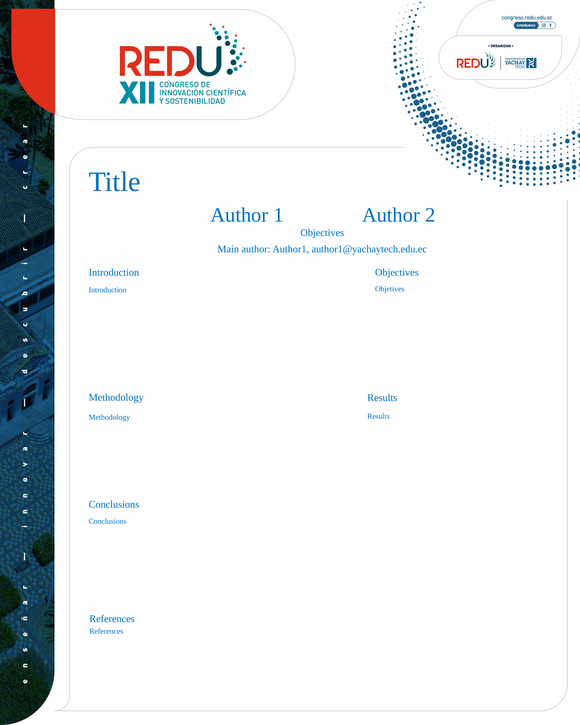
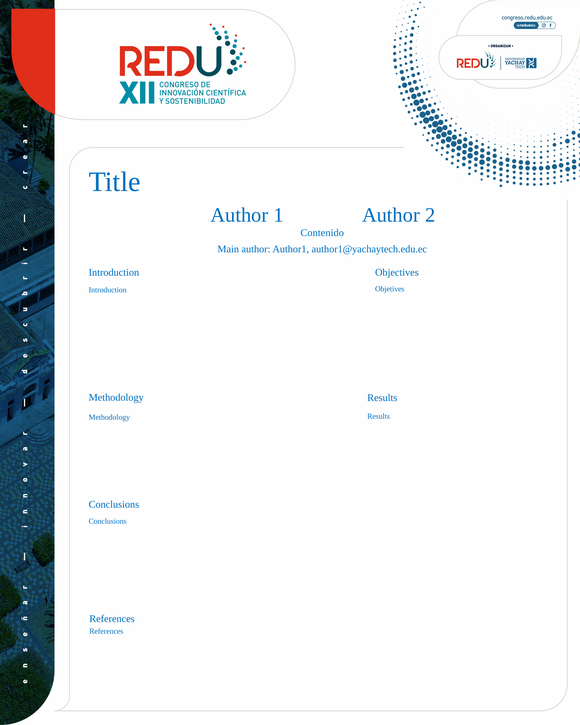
Objectives at (322, 233): Objectives -> Contenido
